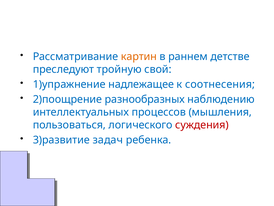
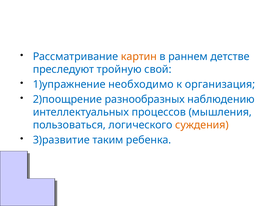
надлежащее: надлежащее -> необходимо
соотнесения: соотнесения -> организация
суждения colour: red -> orange
задач: задач -> таким
